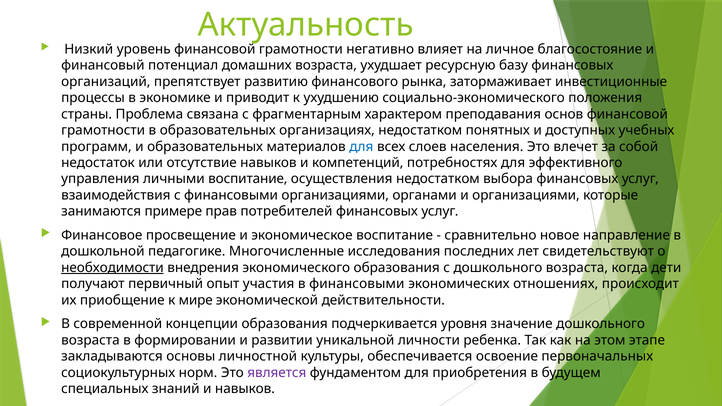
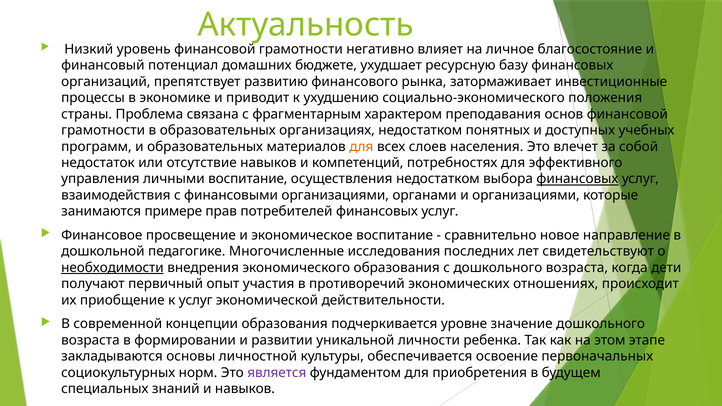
домашних возраста: возраста -> бюджете
для at (361, 147) colour: blue -> orange
финансовых at (577, 179) underline: none -> present
в финансовыми: финансовыми -> противоречий
к мире: мире -> услуг
уровня: уровня -> уровне
